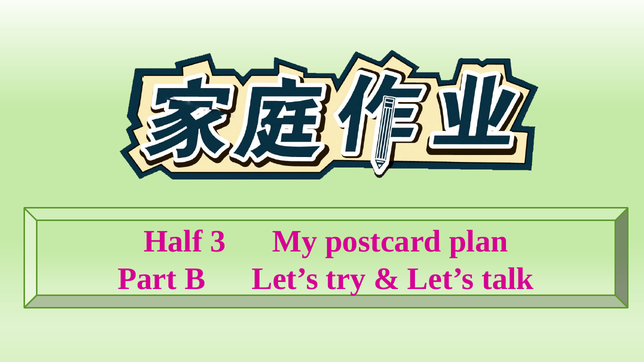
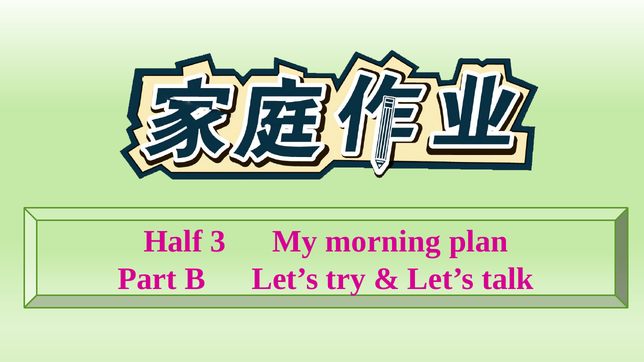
postcard: postcard -> morning
